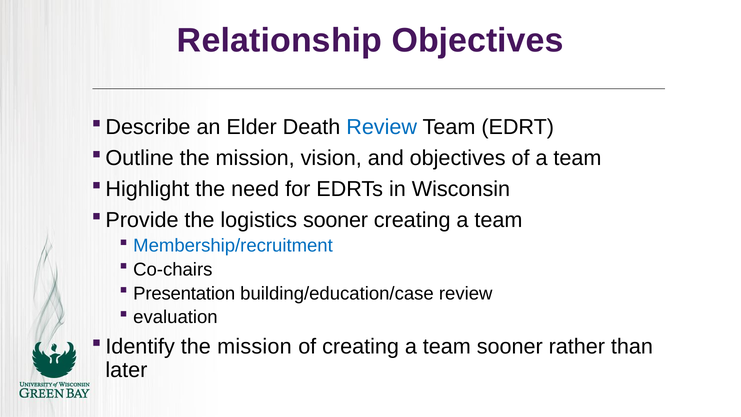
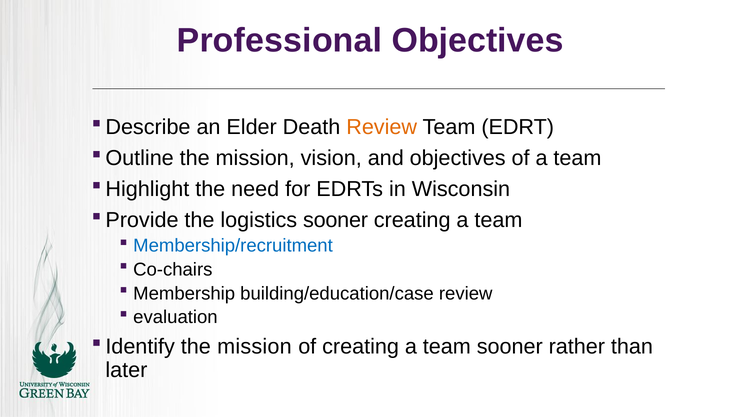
Relationship: Relationship -> Professional
Review at (382, 127) colour: blue -> orange
Presentation: Presentation -> Membership
